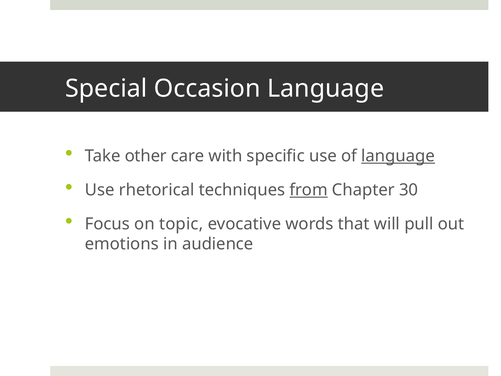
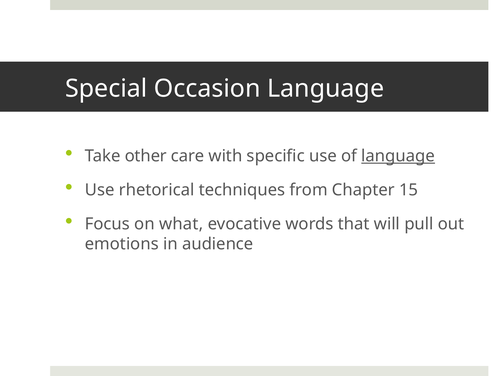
from underline: present -> none
30: 30 -> 15
topic: topic -> what
